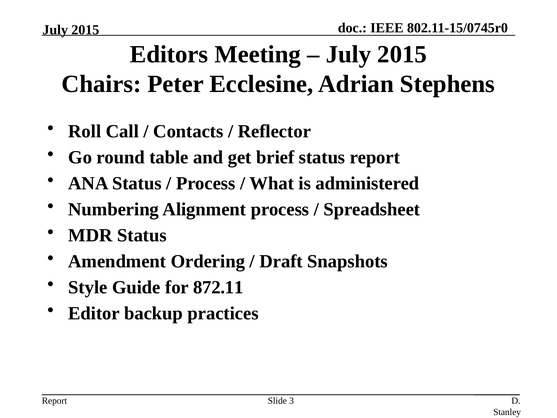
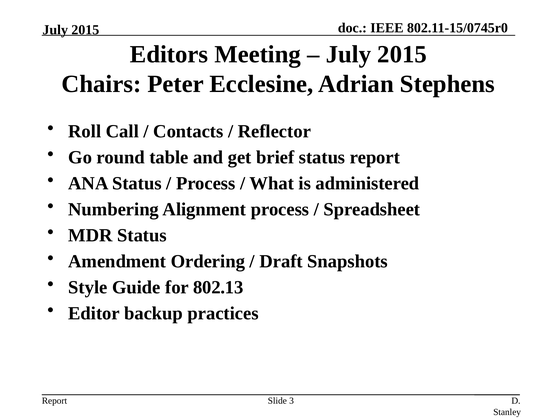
872.11: 872.11 -> 802.13
